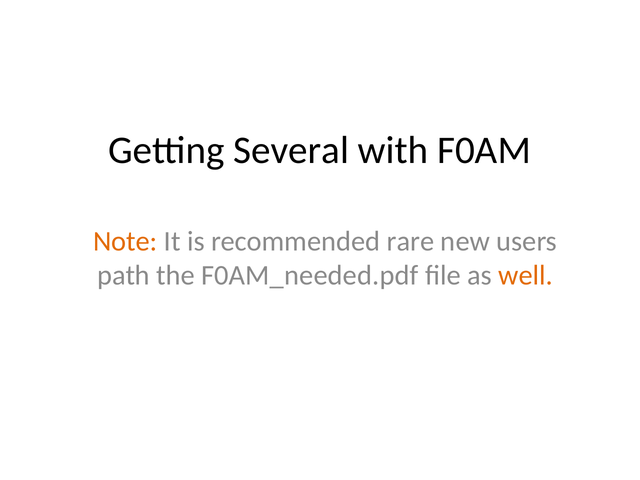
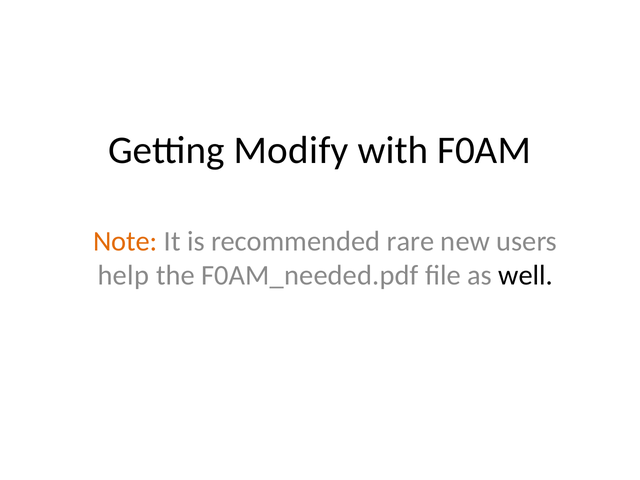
Several: Several -> Modify
path: path -> help
well colour: orange -> black
